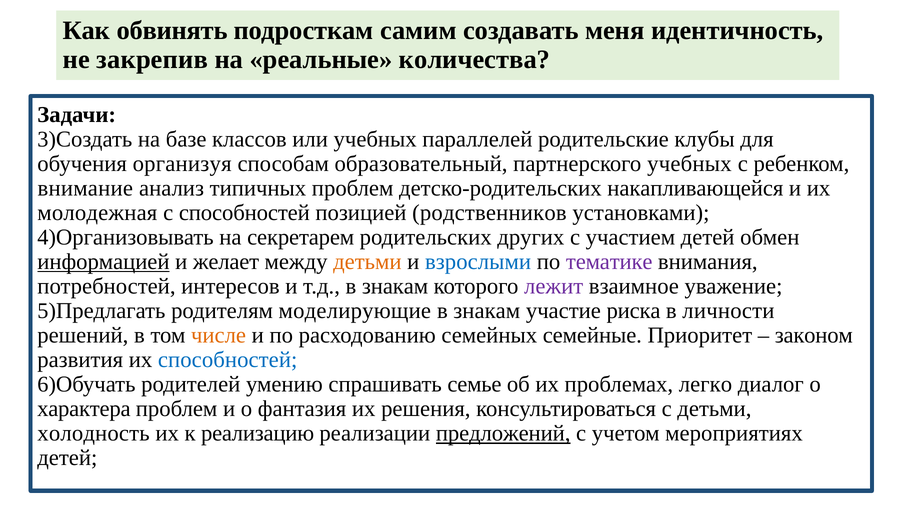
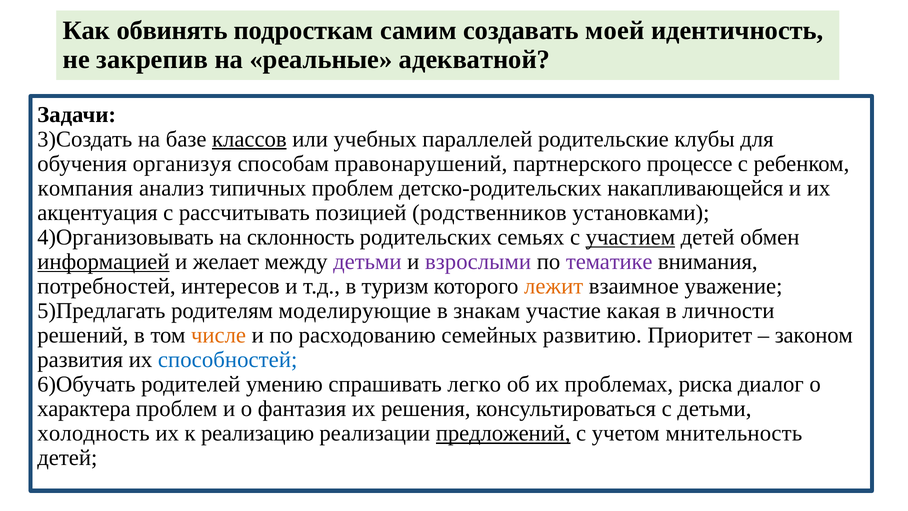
меня: меня -> моей
количества: количества -> адекватной
классов underline: none -> present
образовательный: образовательный -> правонарушений
партнерского учебных: учебных -> процессе
внимание: внимание -> компания
молодежная: молодежная -> акцентуация
с способностей: способностей -> рассчитывать
секретарем: секретарем -> склонность
других: других -> семьях
участием underline: none -> present
детьми at (367, 262) colour: orange -> purple
взрослыми colour: blue -> purple
т.д в знакам: знакам -> туризм
лежит colour: purple -> orange
риска: риска -> какая
семейные: семейные -> развитию
семье: семье -> легко
легко: легко -> риска
мероприятиях: мероприятиях -> мнительность
